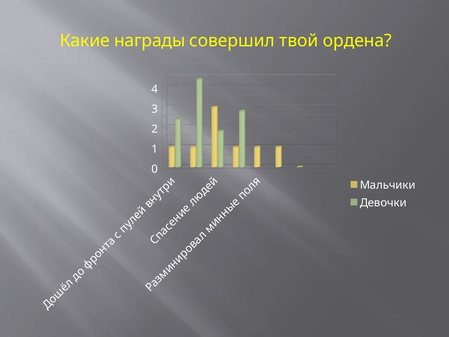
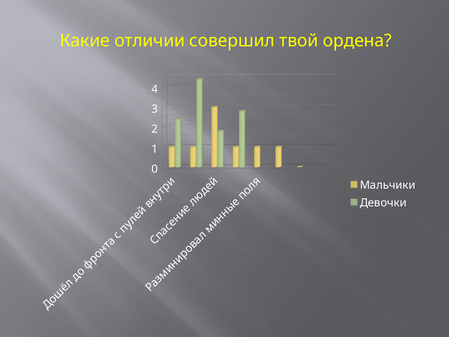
награды: награды -> отличии
